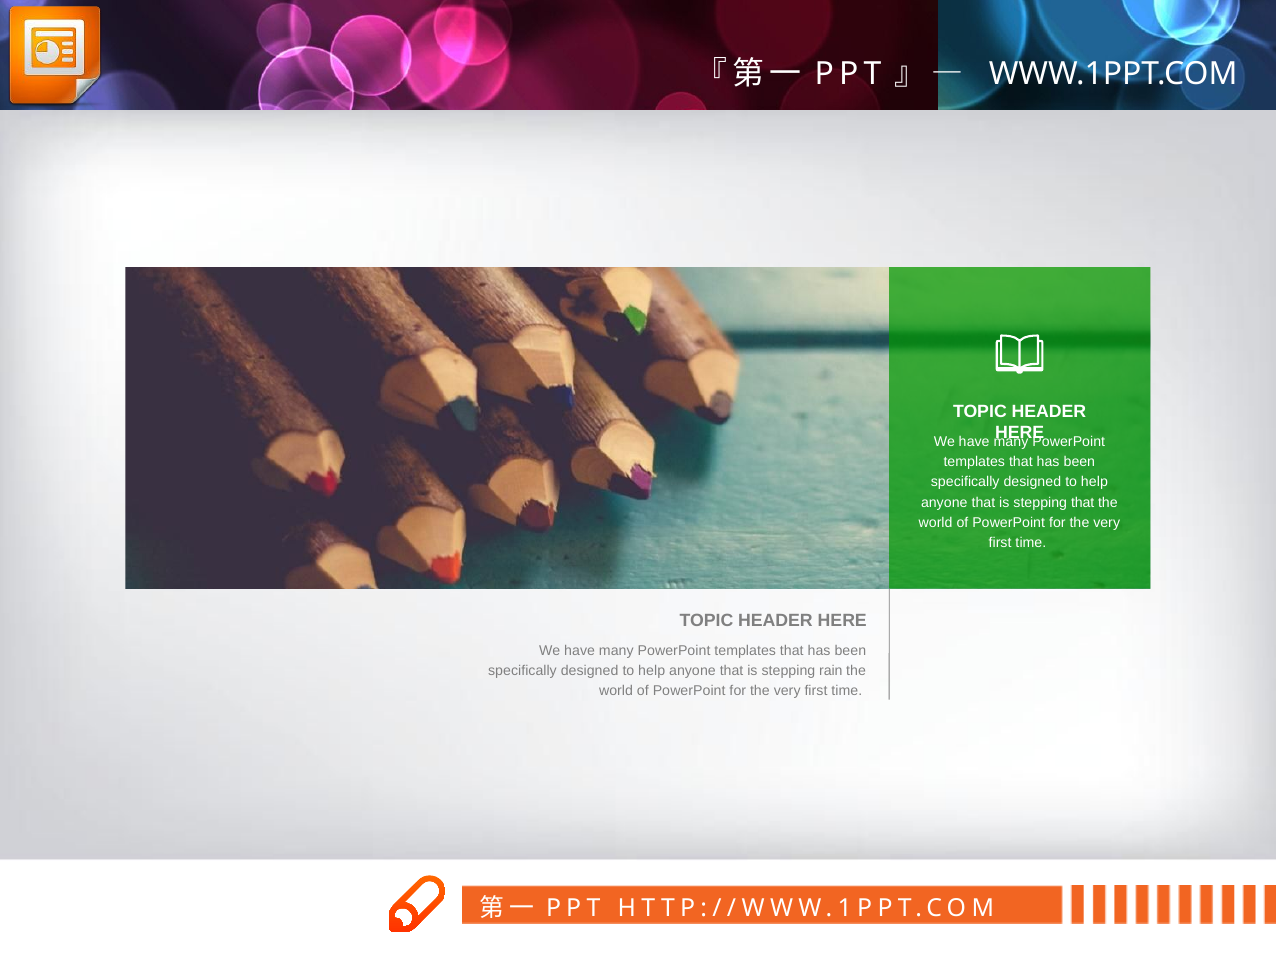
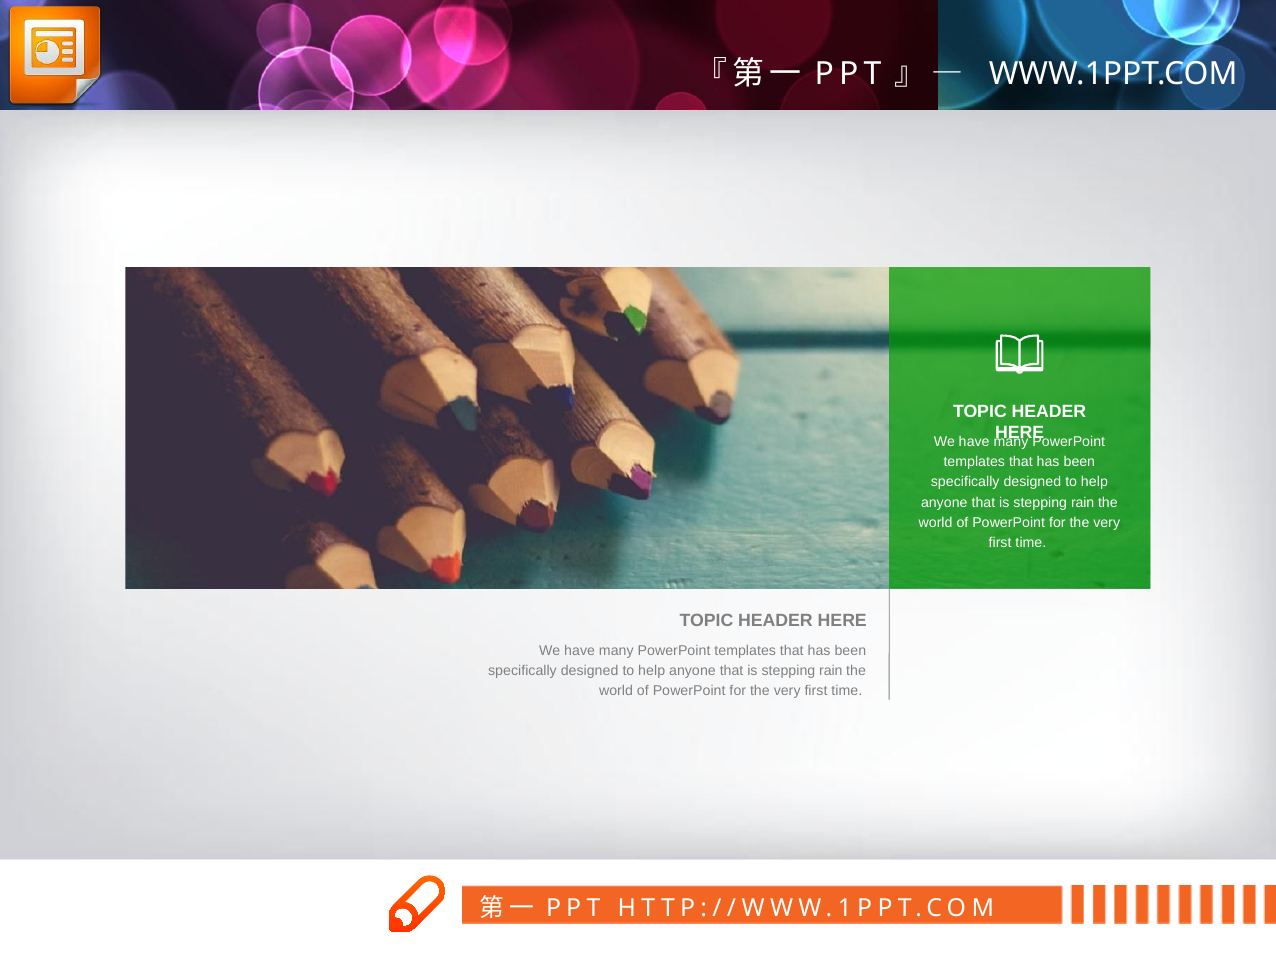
that at (1083, 502): that -> rain
